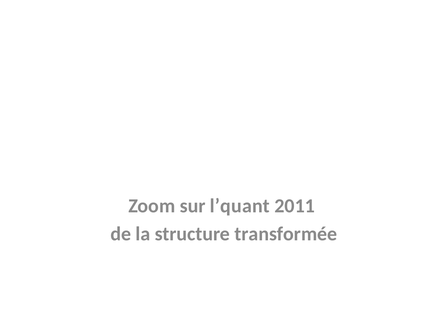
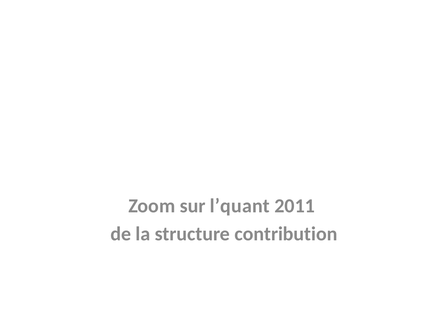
transformée: transformée -> contribution
